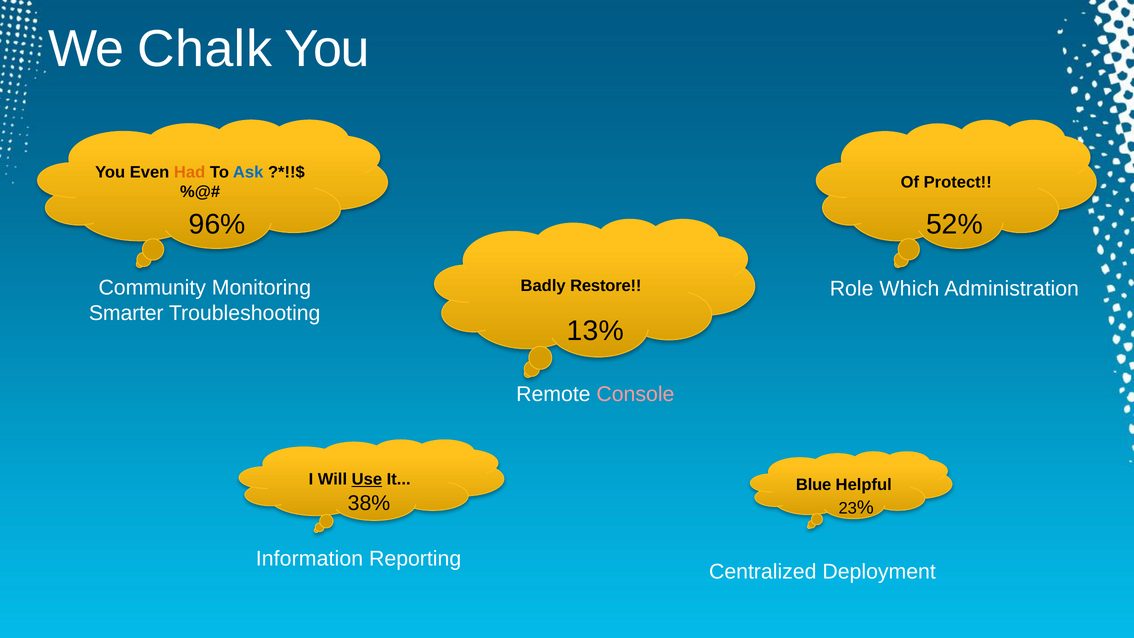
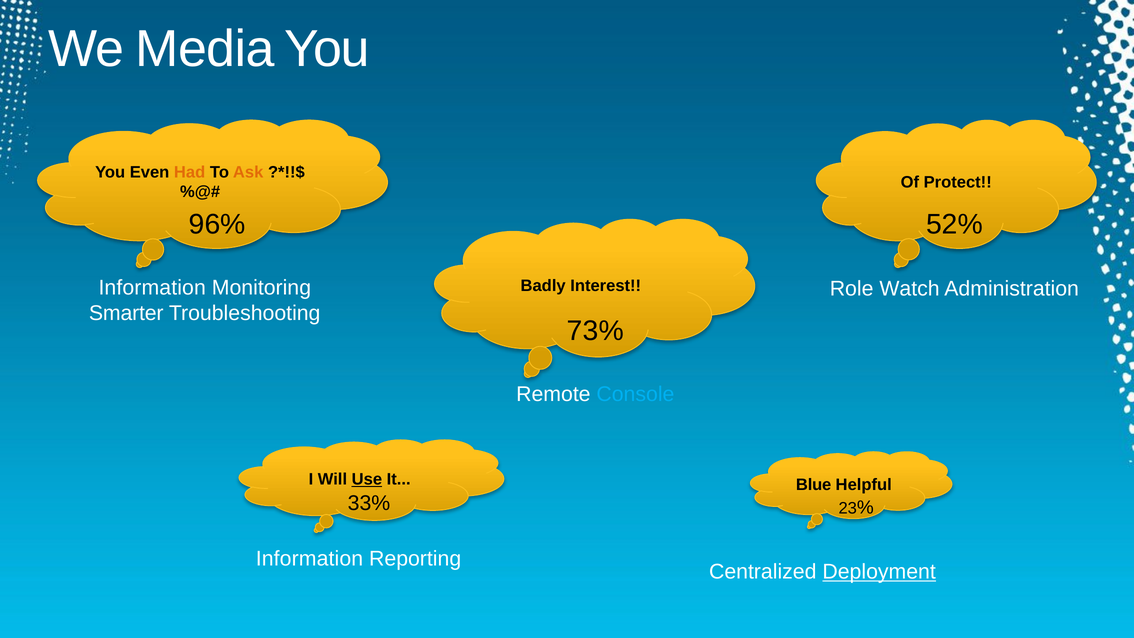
Chalk: Chalk -> Media
Ask colour: blue -> orange
Community at (152, 288): Community -> Information
Restore: Restore -> Interest
Which: Which -> Watch
13%: 13% -> 73%
Console colour: pink -> light blue
38%: 38% -> 33%
Deployment underline: none -> present
